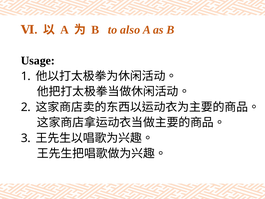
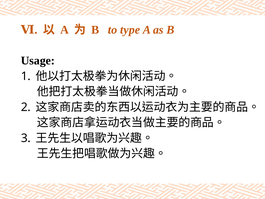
also: also -> type
